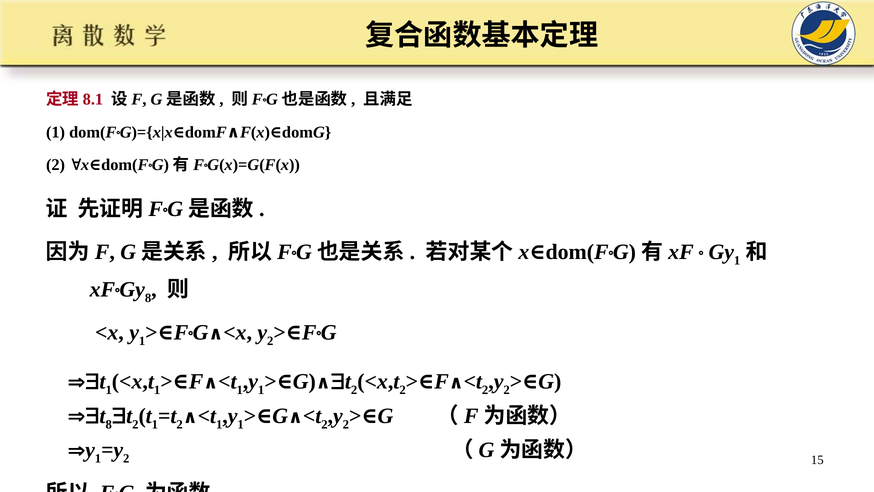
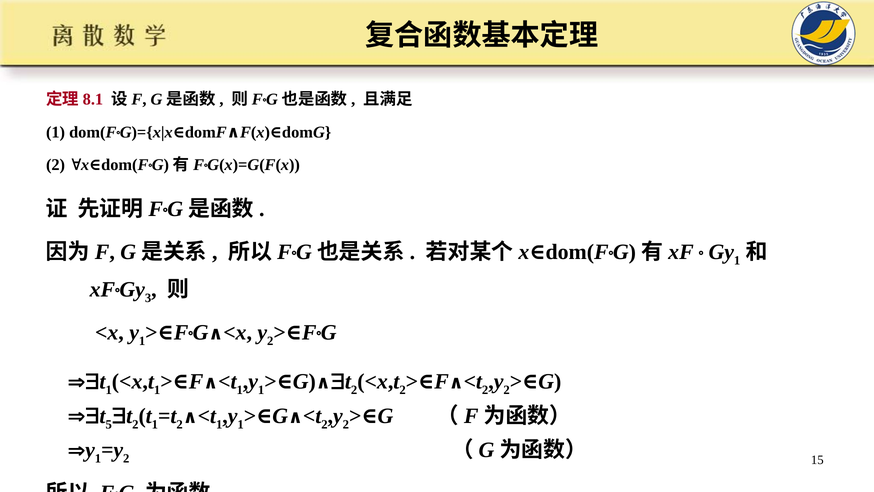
8 at (148, 298): 8 -> 3
8 at (109, 424): 8 -> 5
